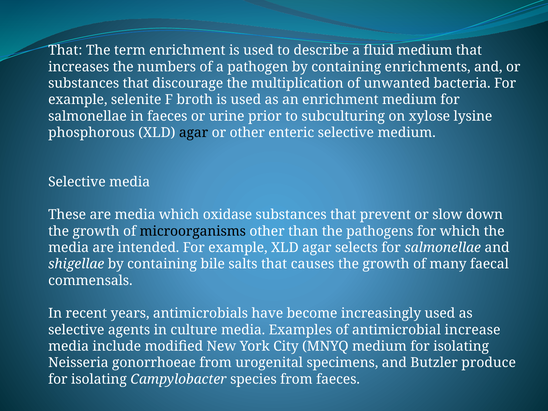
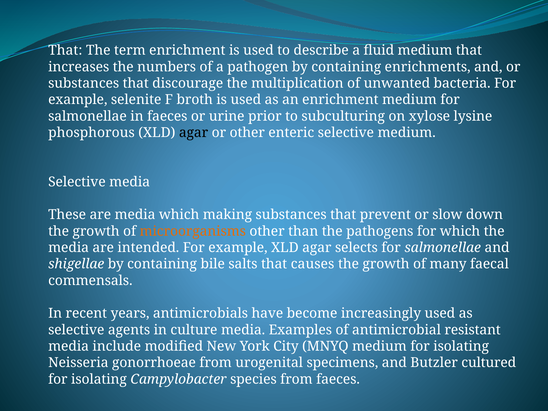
oxidase: oxidase -> making
microorganisms colour: black -> orange
increase: increase -> resistant
produce: produce -> cultured
